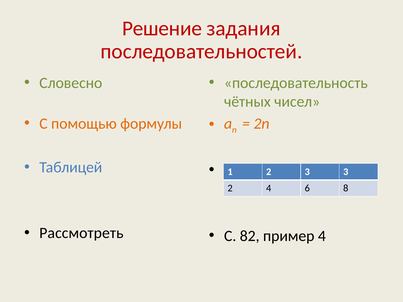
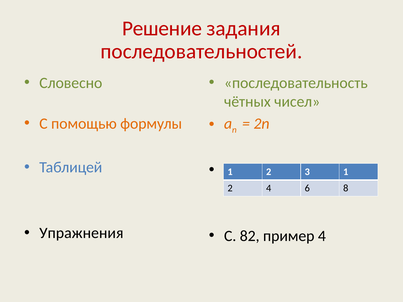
3 3: 3 -> 1
Рассмотреть: Рассмотреть -> Упражнения
